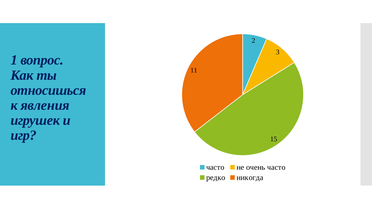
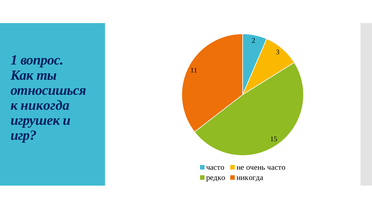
к явления: явления -> никогда
